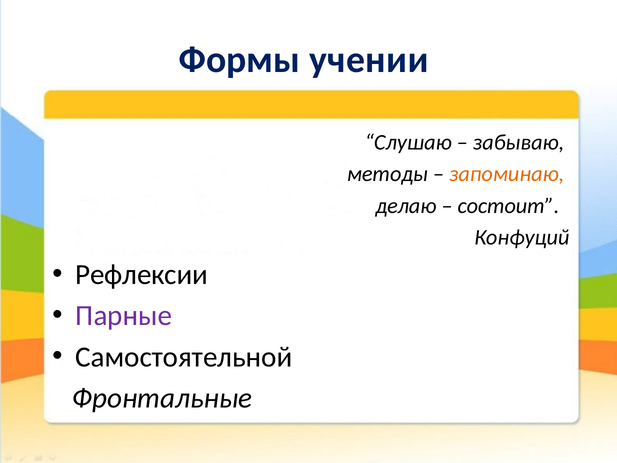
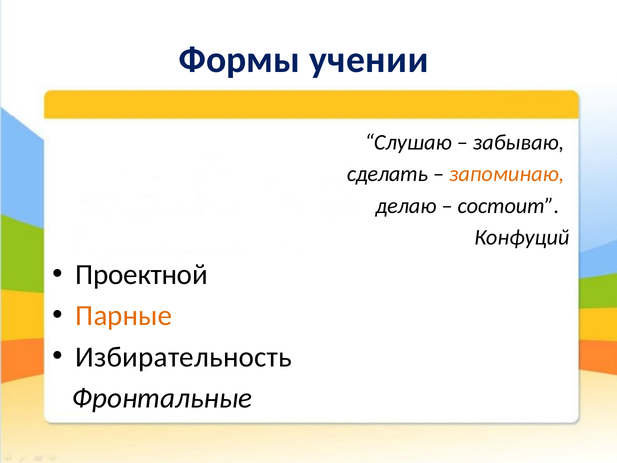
методы: методы -> сделать
Рефлексии: Рефлексии -> Проектной
Парные colour: purple -> orange
Самостоятельной: Самостоятельной -> Избирательность
